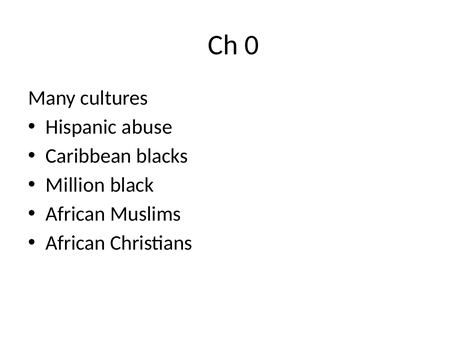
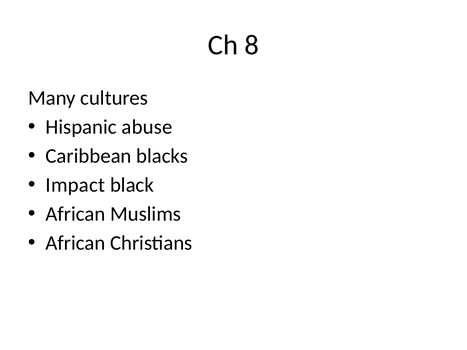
0: 0 -> 8
Million: Million -> Impact
